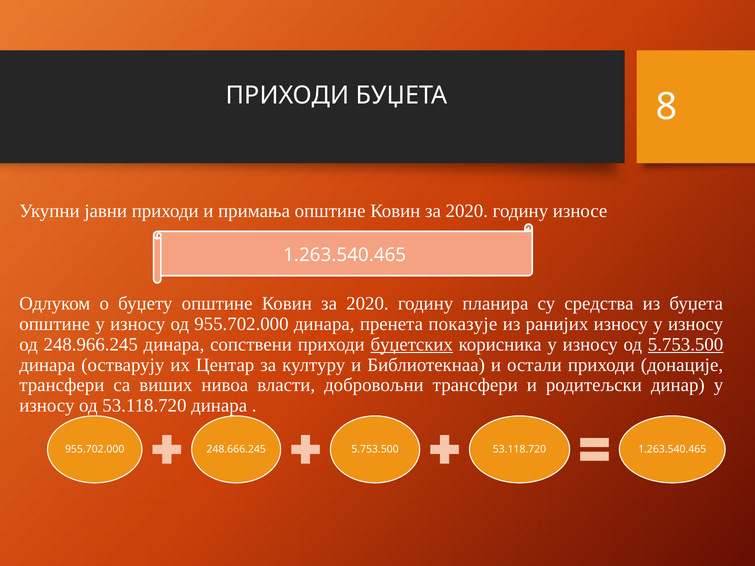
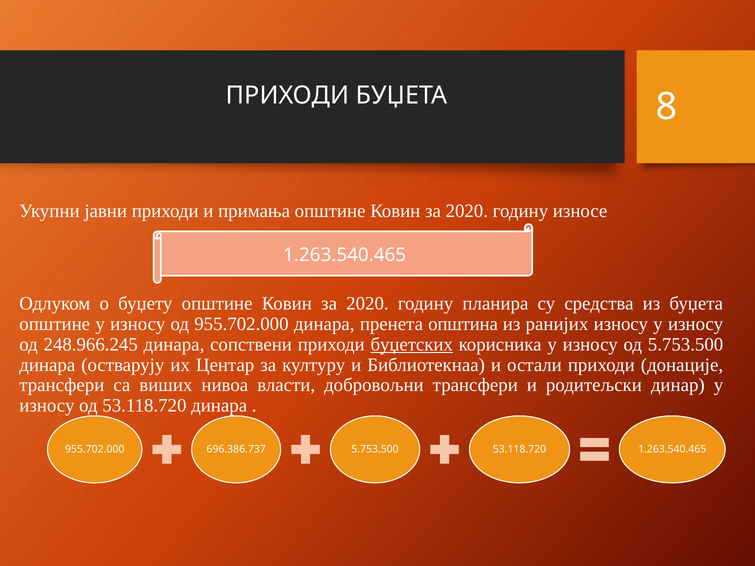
показује: показује -> општина
5.753.500 at (686, 345) underline: present -> none
248.666.245: 248.666.245 -> 696.386.737
